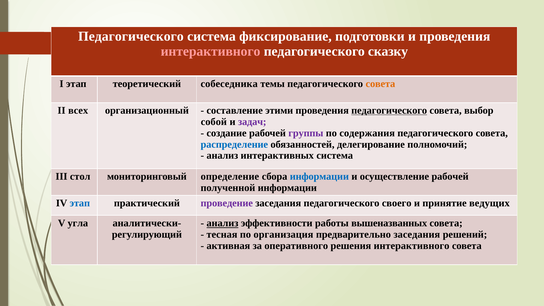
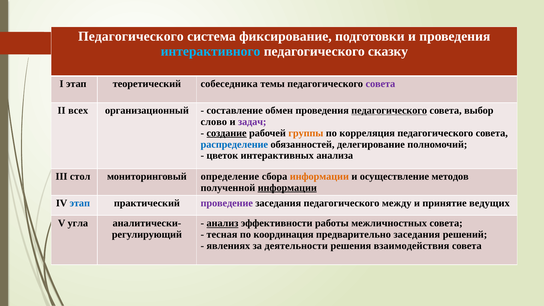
интерактивного at (211, 51) colour: pink -> light blue
совета at (380, 84) colour: orange -> purple
этими: этими -> обмен
собой: собой -> слово
создание underline: none -> present
группы colour: purple -> orange
содержания: содержания -> корреляция
анализ at (222, 156): анализ -> цветок
интерактивных система: система -> анализа
информации at (319, 176) colour: blue -> orange
осуществление рабочей: рабочей -> методов
информации at (287, 188) underline: none -> present
своего: своего -> между
вышеназванных: вышеназванных -> межличностных
организация: организация -> координация
активная: активная -> явлениях
оперативного: оперативного -> деятельности
решения интерактивного: интерактивного -> взаимодействия
